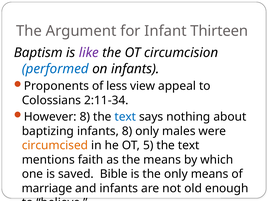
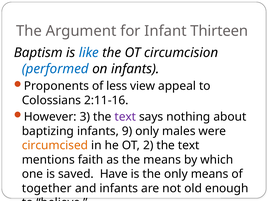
like colour: purple -> blue
2:11-34: 2:11-34 -> 2:11-16
However 8: 8 -> 3
text at (125, 117) colour: blue -> purple
infants 8: 8 -> 9
5: 5 -> 2
Bible: Bible -> Have
marriage: marriage -> together
